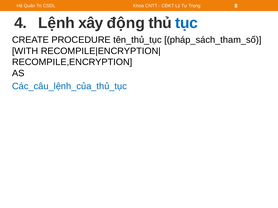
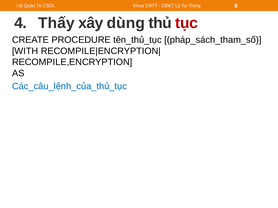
Lệnh: Lệnh -> Thấy
động: động -> dùng
tục colour: blue -> red
